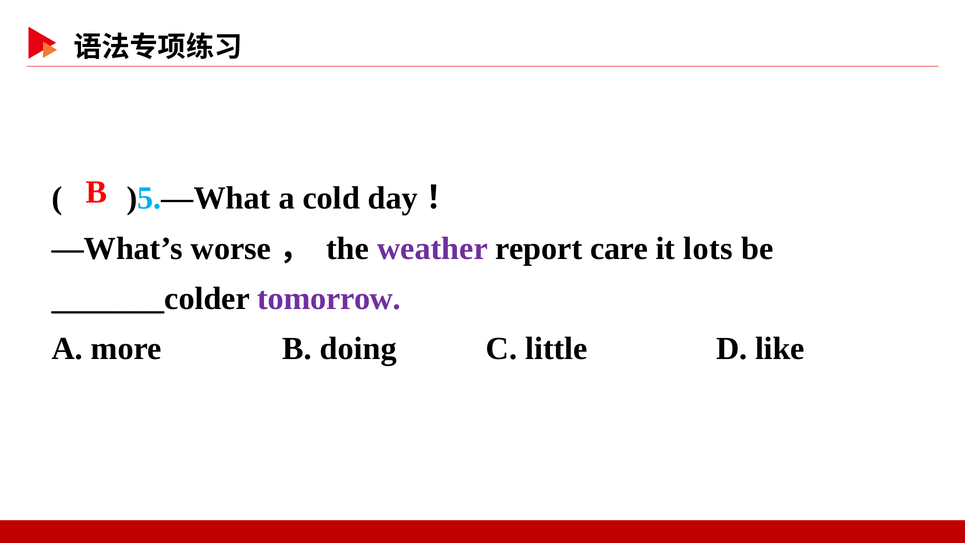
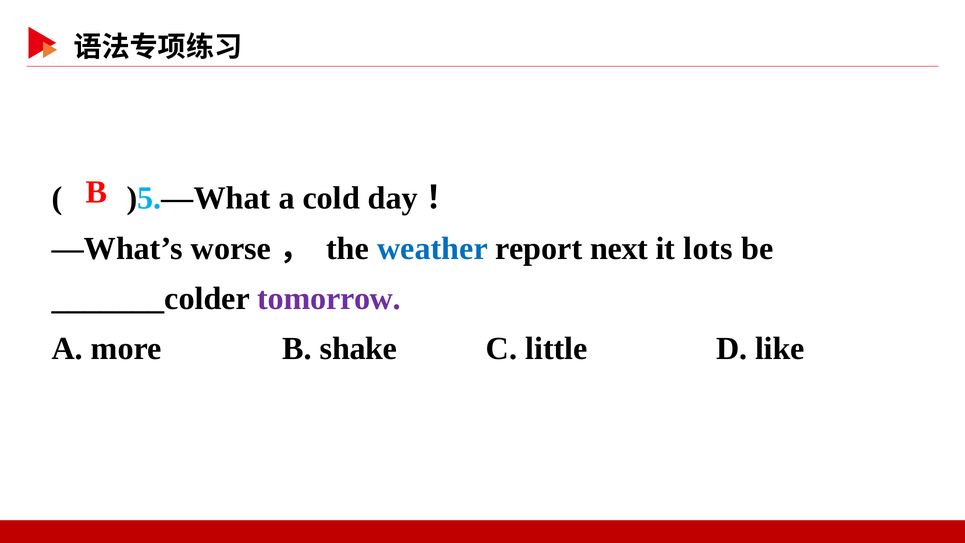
weather colour: purple -> blue
care: care -> next
doing: doing -> shake
